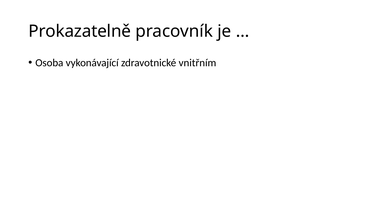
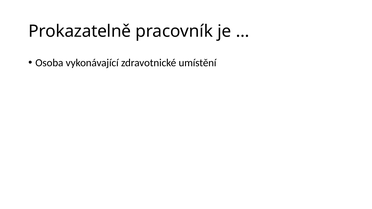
vnitřním: vnitřním -> umístění
